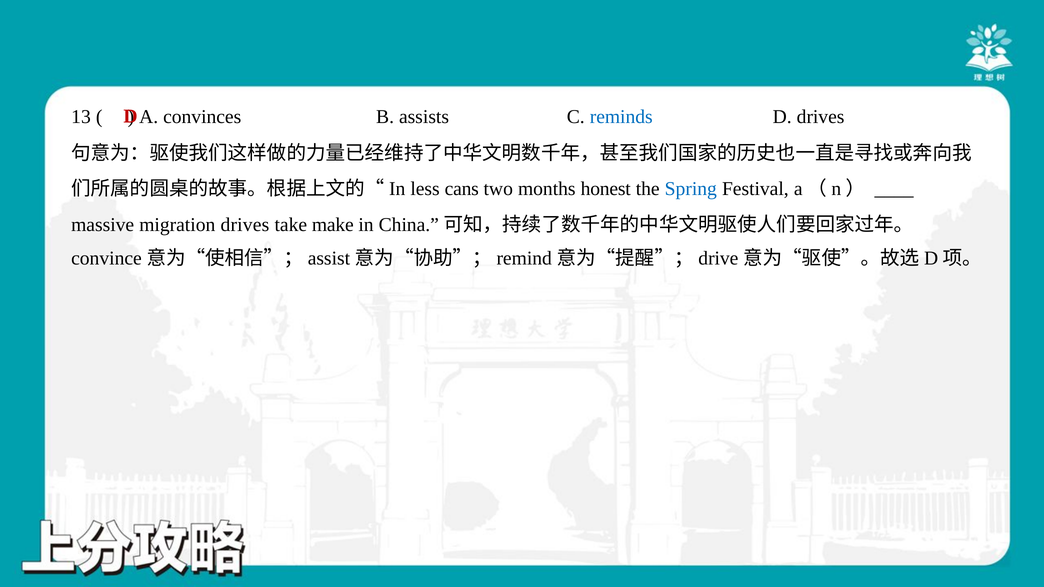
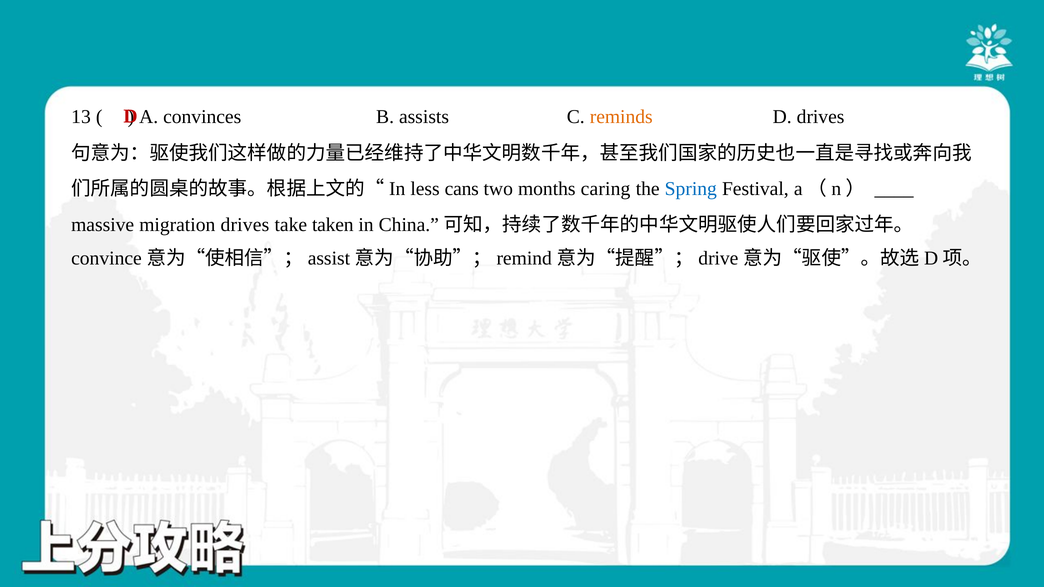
reminds colour: blue -> orange
honest: honest -> caring
make: make -> taken
